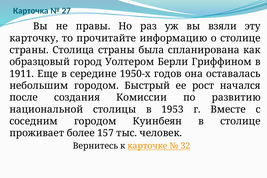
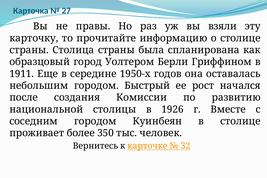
1953: 1953 -> 1926
157: 157 -> 350
